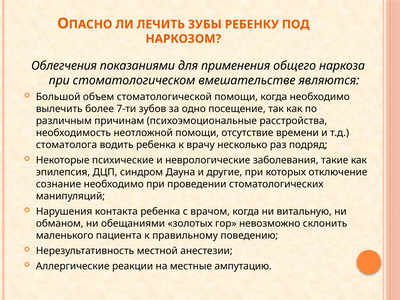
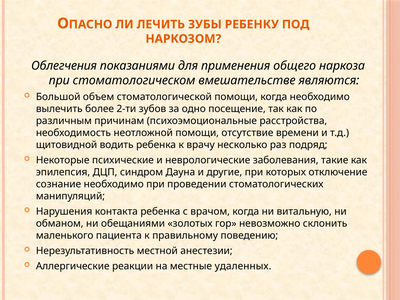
7-ти: 7-ти -> 2-ти
стоматолога: стоматолога -> щитовидной
ампутацию: ампутацию -> удаленных
